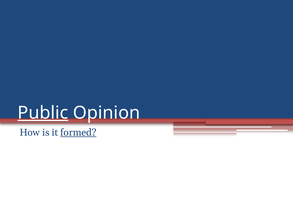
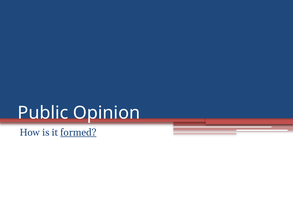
Public underline: present -> none
